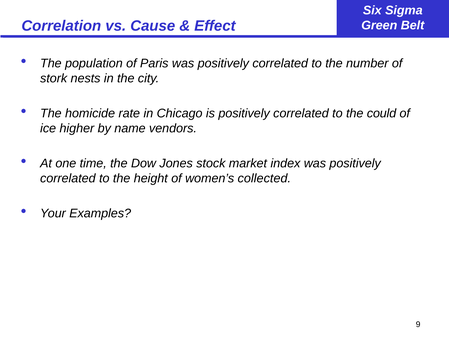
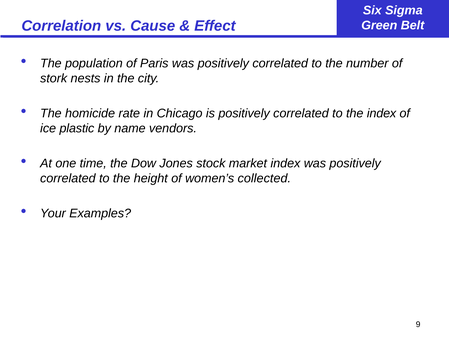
the could: could -> index
higher: higher -> plastic
